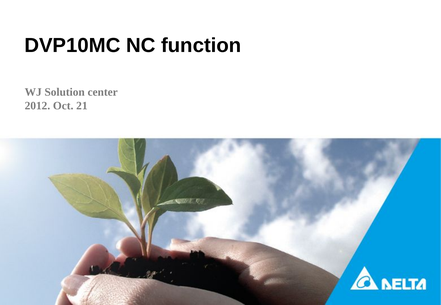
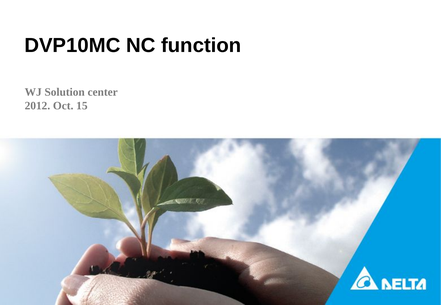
21: 21 -> 15
